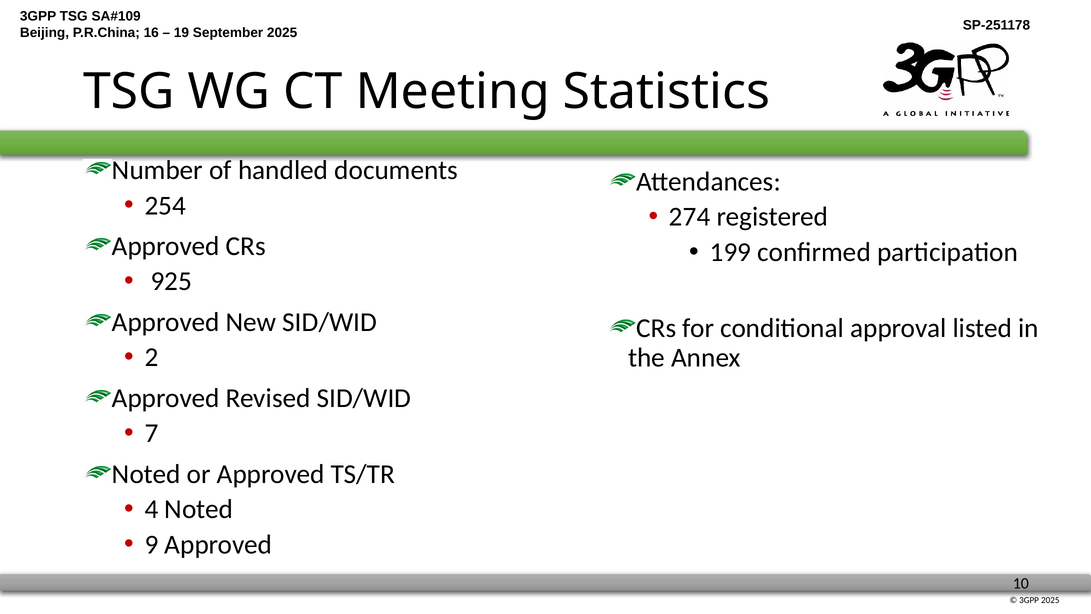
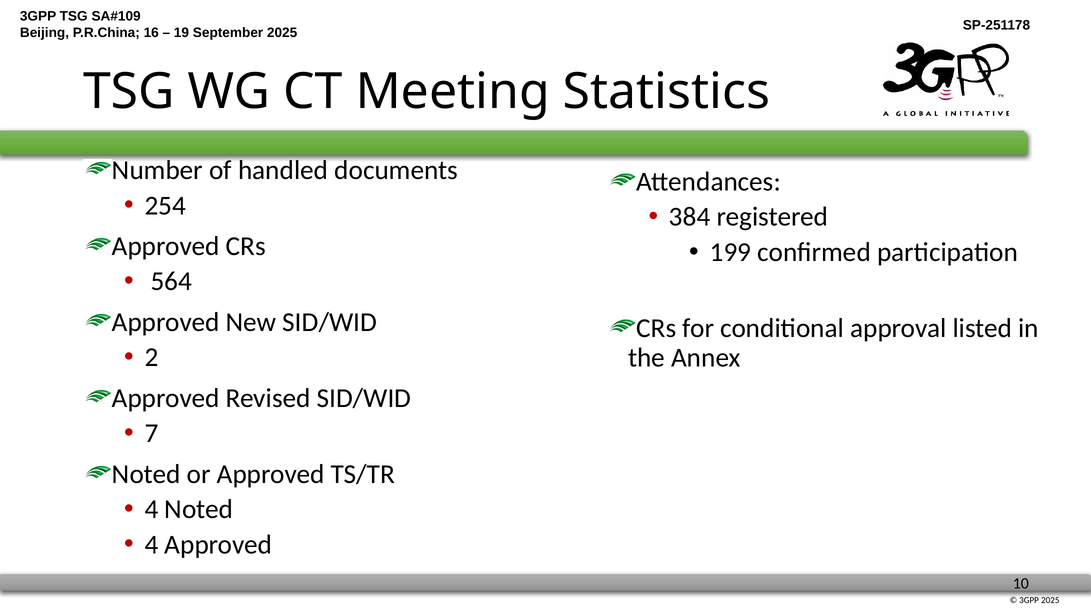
274: 274 -> 384
925: 925 -> 564
9 at (151, 544): 9 -> 4
